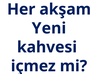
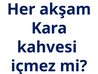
Yeni: Yeni -> Kara
